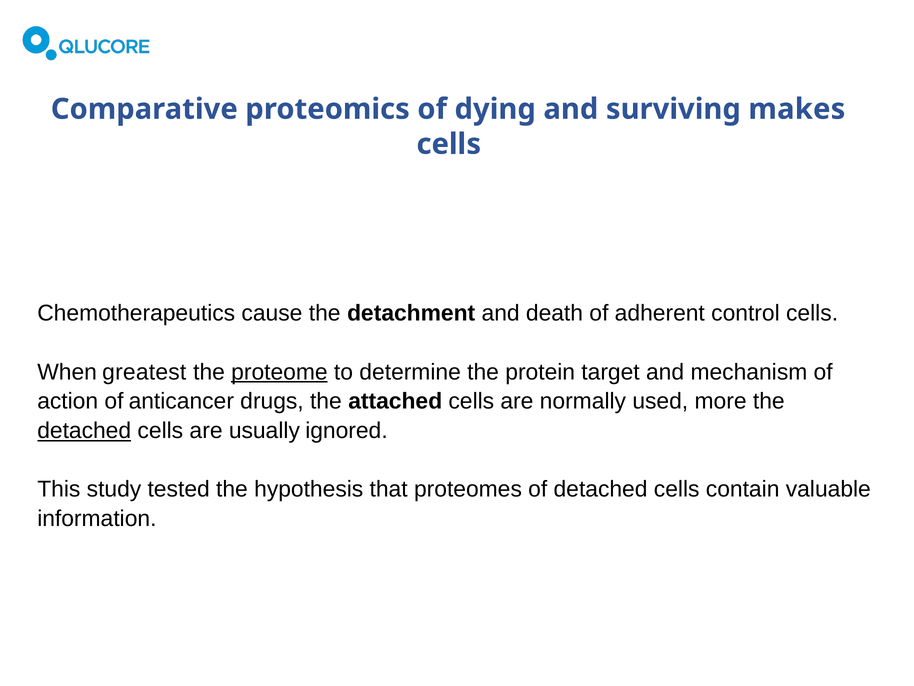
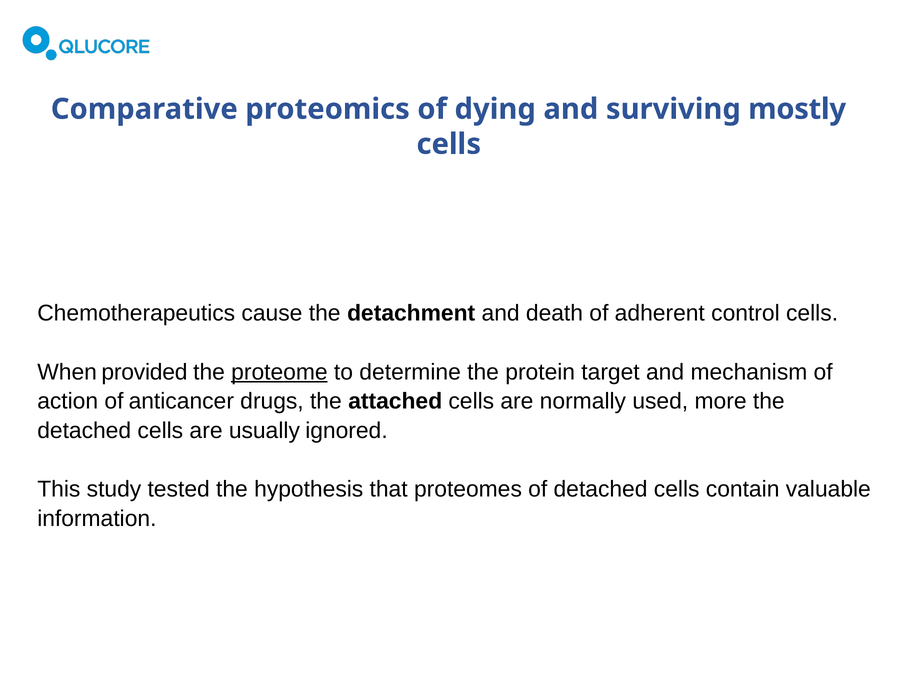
makes: makes -> mostly
greatest: greatest -> provided
detached at (84, 430) underline: present -> none
